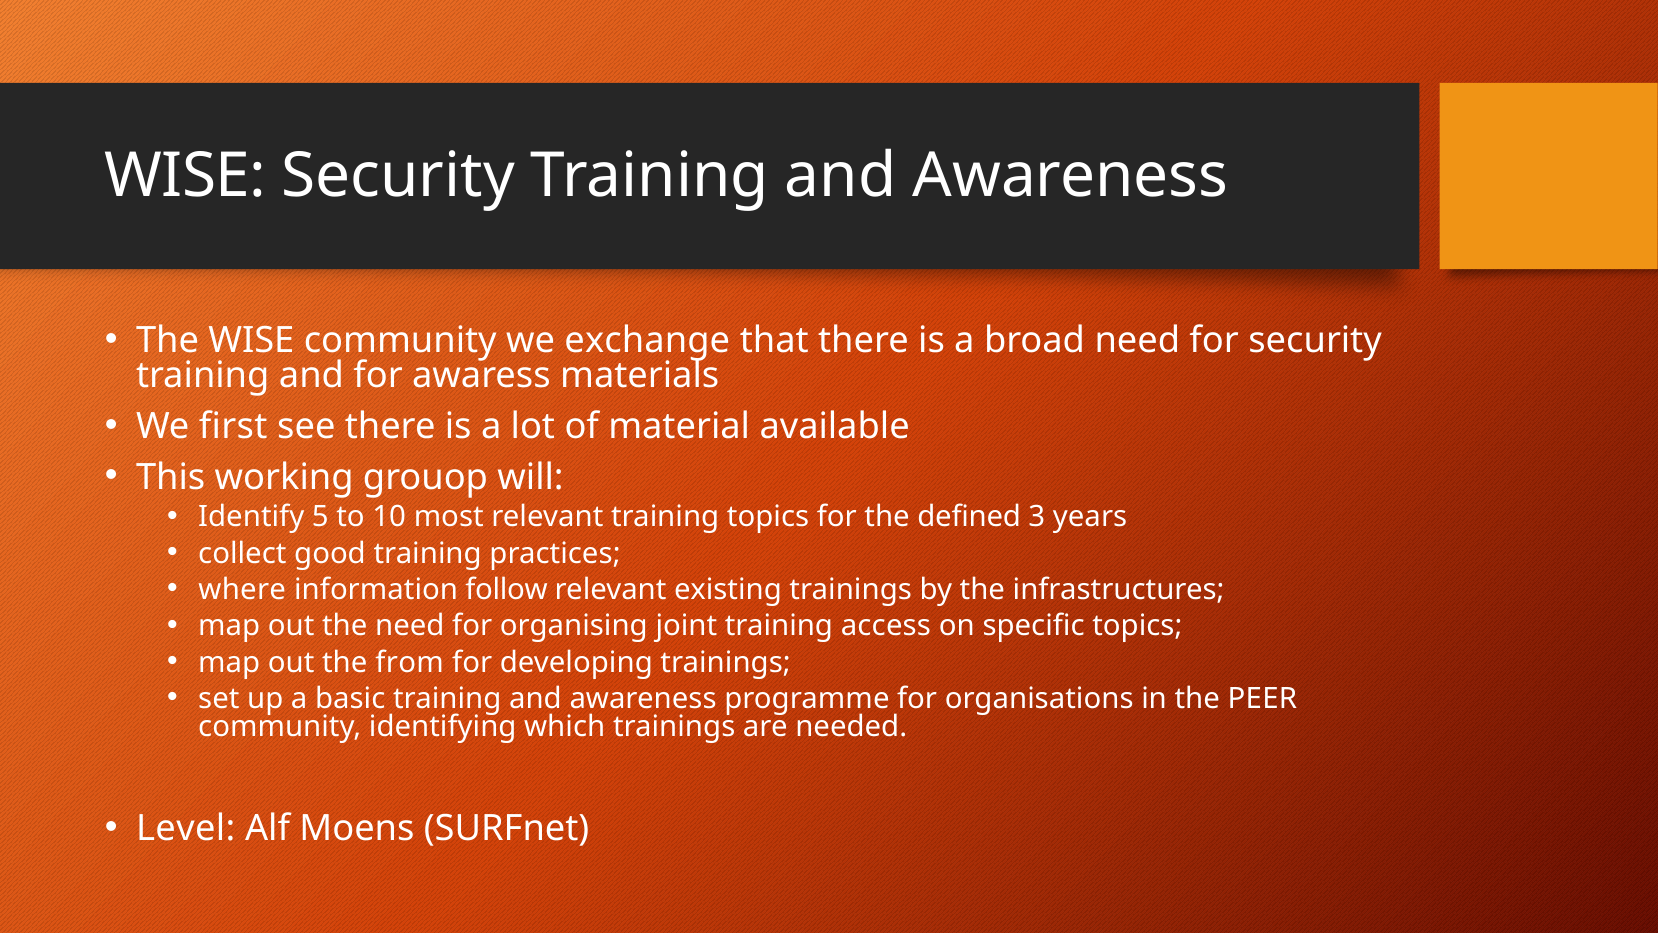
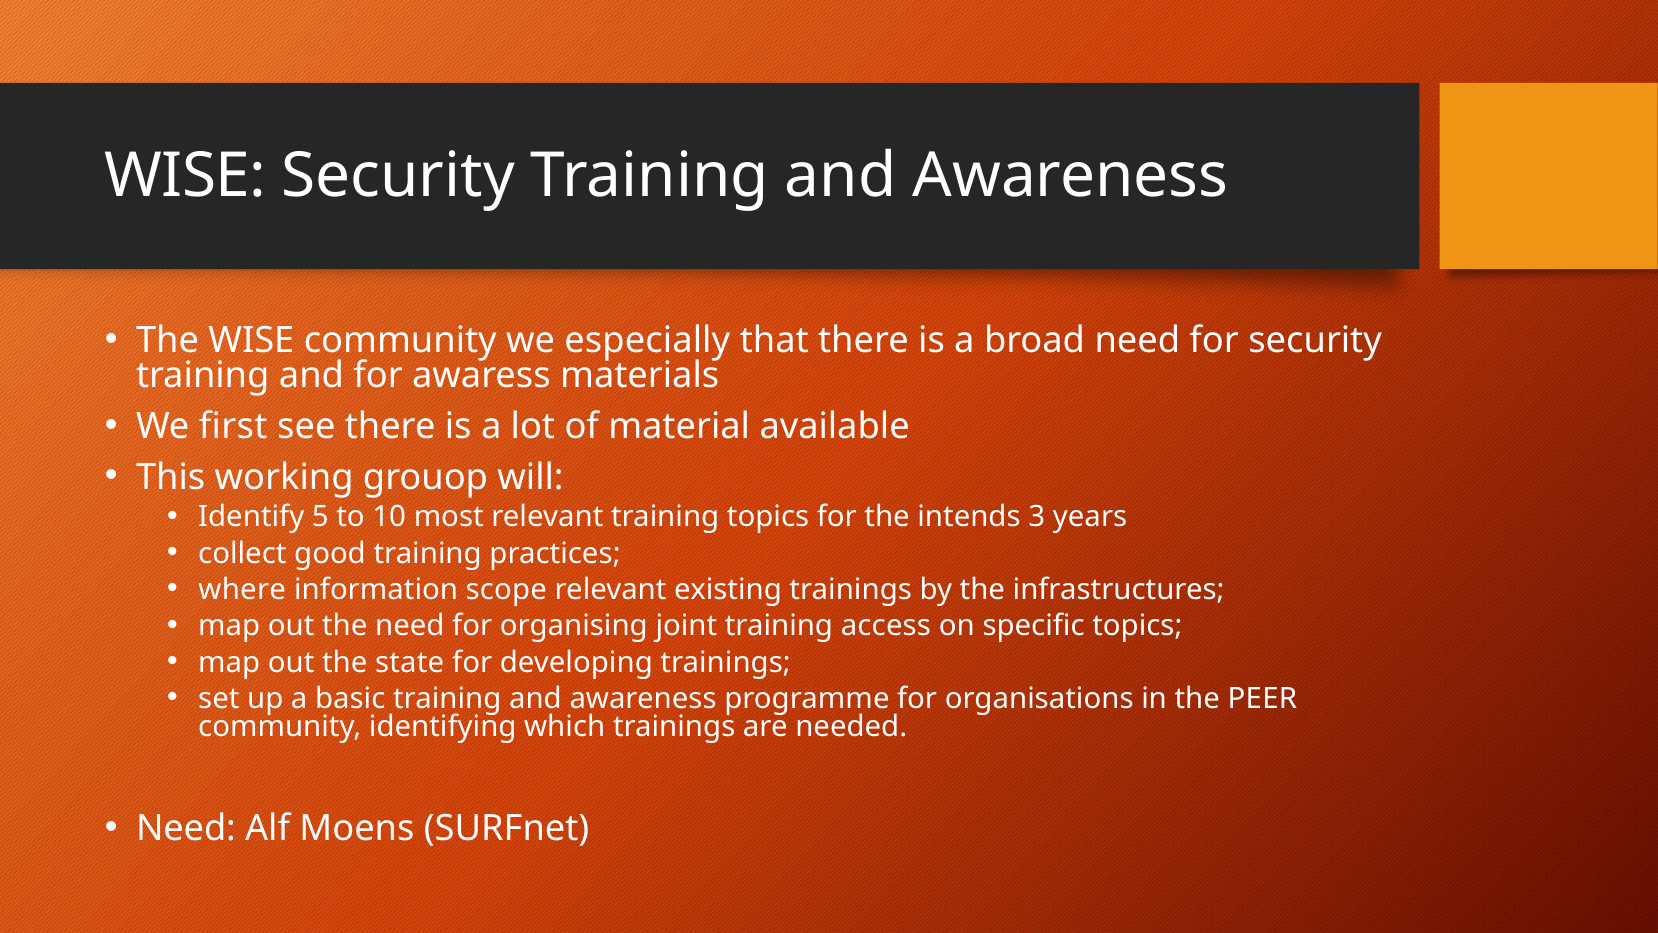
exchange: exchange -> especially
defined: defined -> intends
follow: follow -> scope
from: from -> state
Level at (186, 829): Level -> Need
